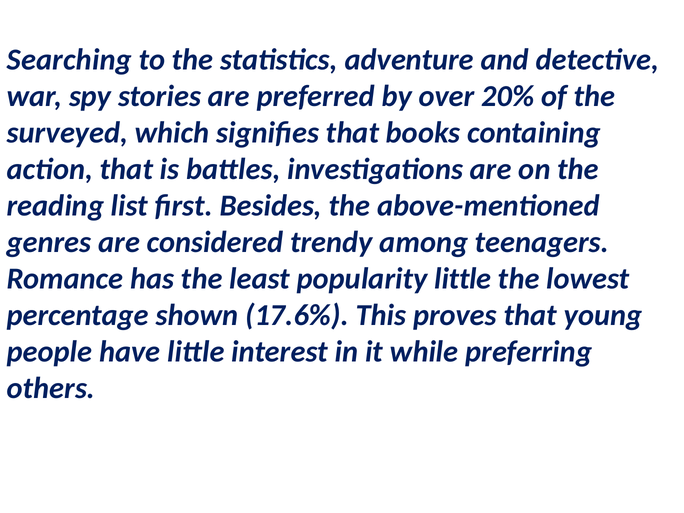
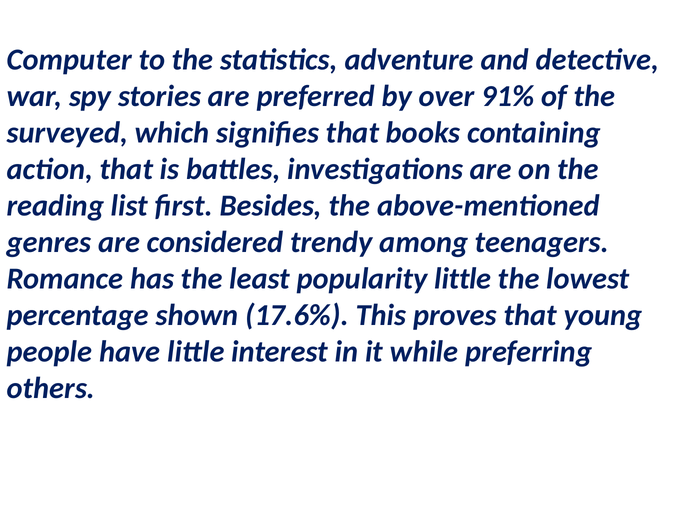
Searching: Searching -> Computer
20%: 20% -> 91%
